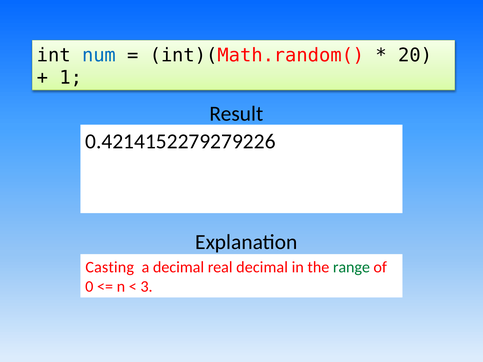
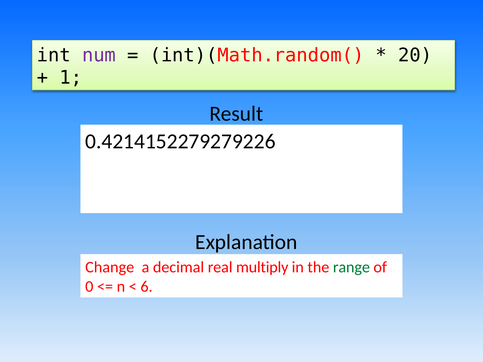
num colour: blue -> purple
Casting: Casting -> Change
real decimal: decimal -> multiply
3: 3 -> 6
